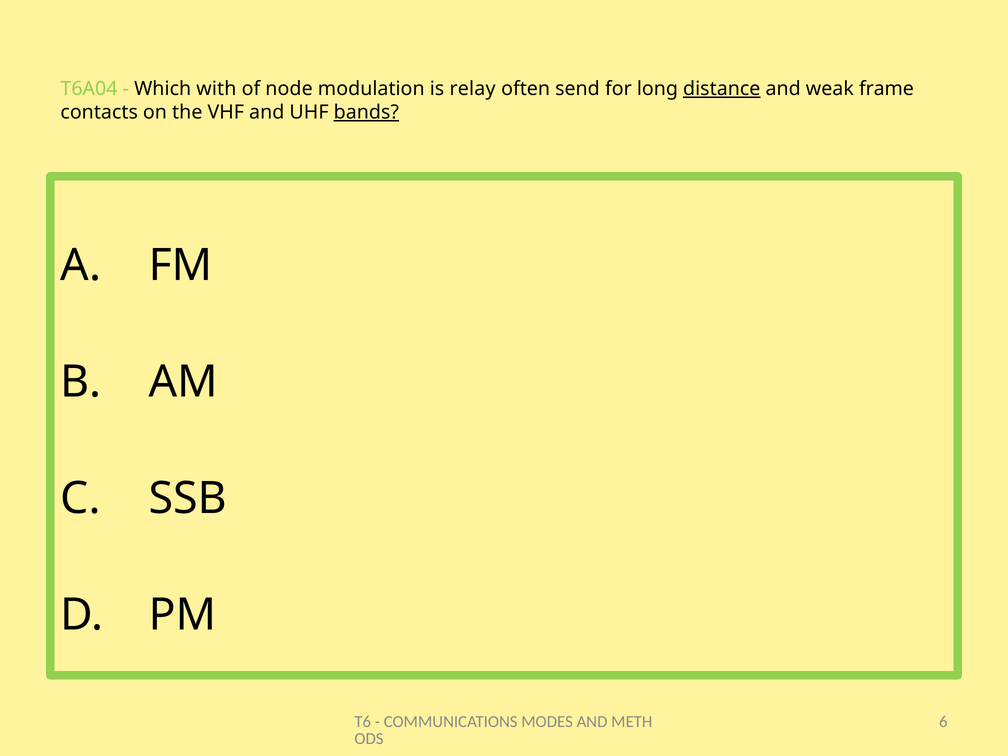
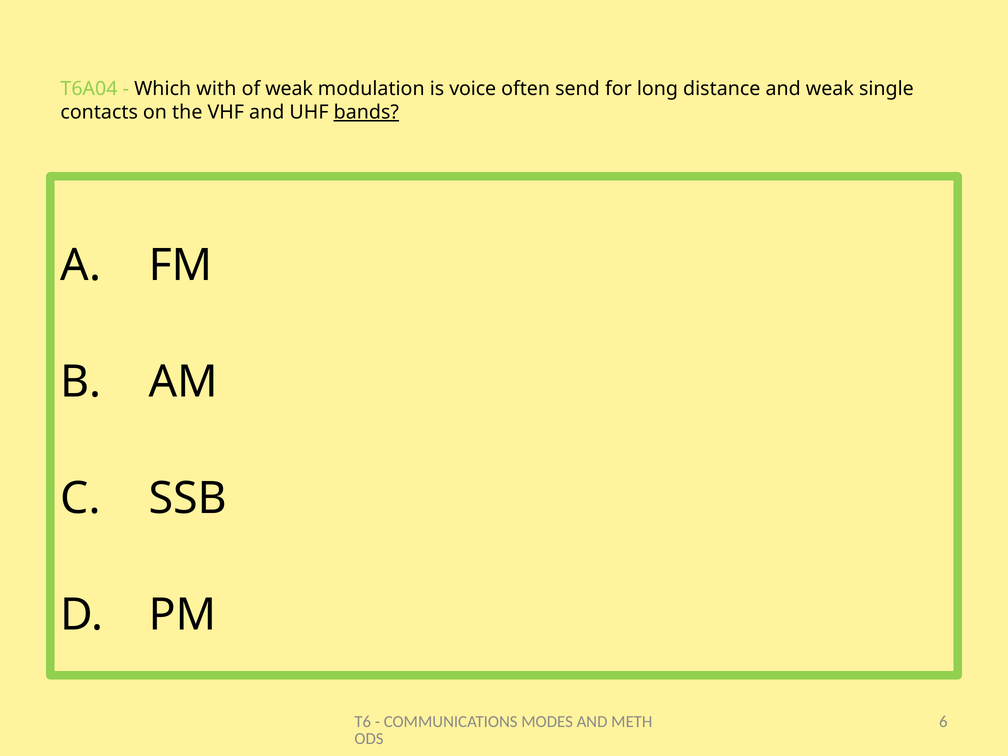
of node: node -> weak
relay: relay -> voice
distance underline: present -> none
frame: frame -> single
